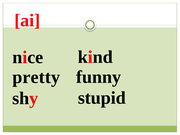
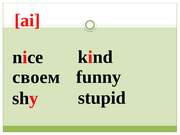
pretty: pretty -> своем
